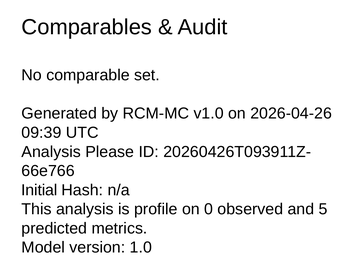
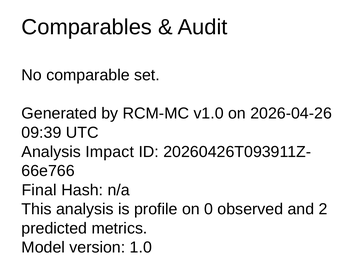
Please: Please -> Impact
Initial: Initial -> Final
5: 5 -> 2
